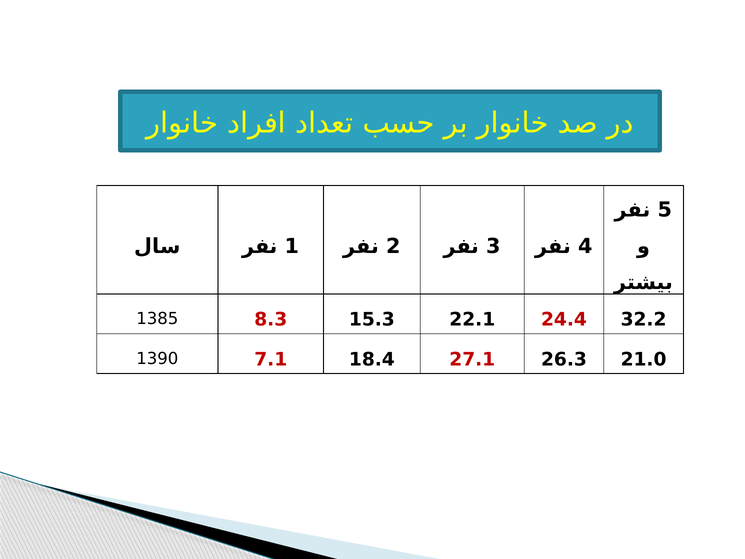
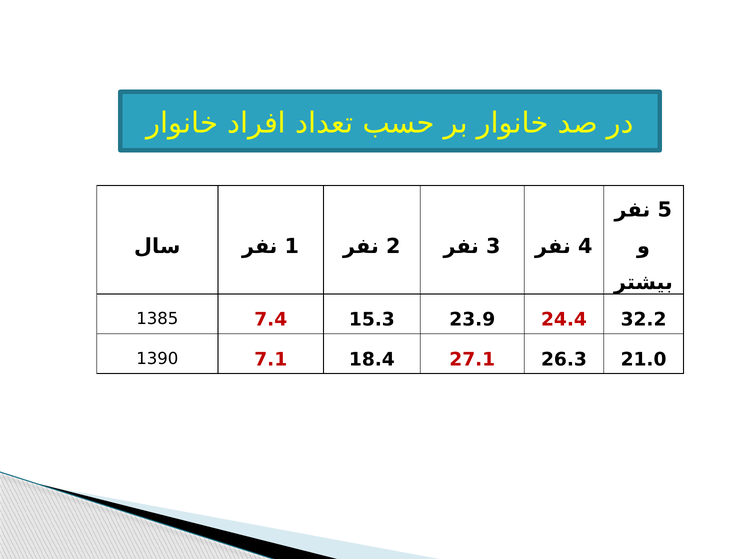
8.3: 8.3 -> 7.4
22.1: 22.1 -> 23.9
